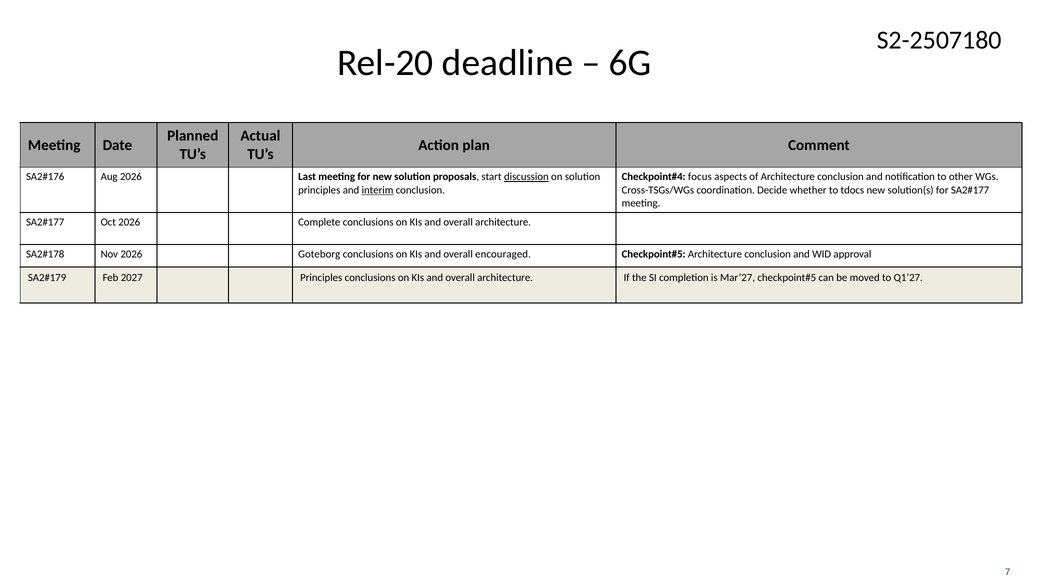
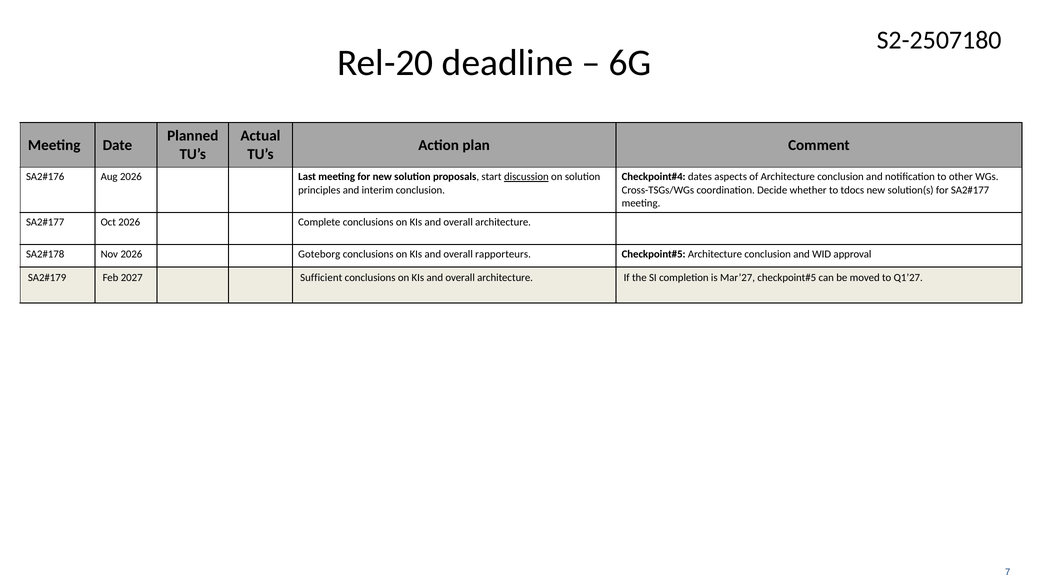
focus: focus -> dates
interim underline: present -> none
overall encouraged: encouraged -> rapporteurs
2027 Principles: Principles -> Sufficient
